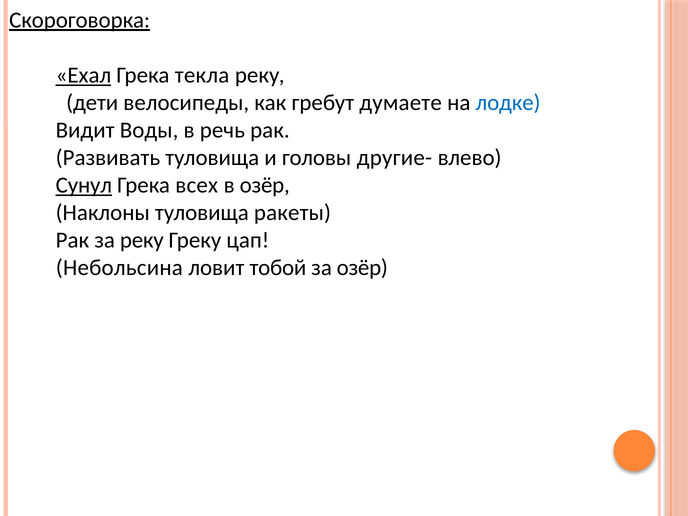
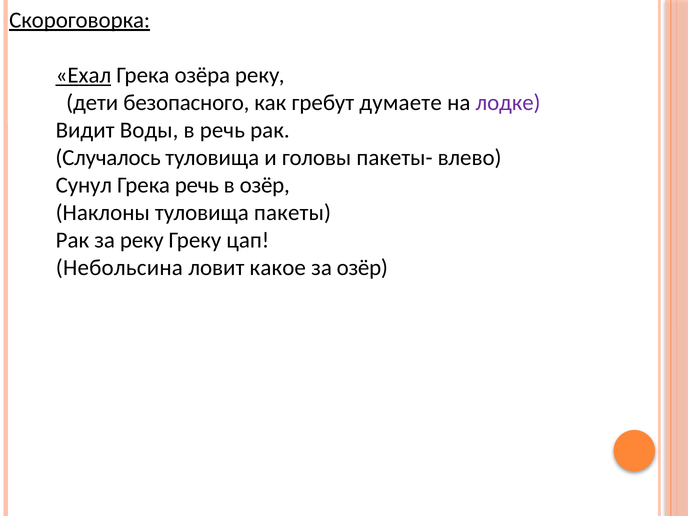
текла: текла -> озёра
велосипеды: велосипеды -> безопасного
лодке colour: blue -> purple
Развивать: Развивать -> Случалось
другие-: другие- -> пакеты-
Сунул underline: present -> none
Грека всех: всех -> речь
ракеты: ракеты -> пакеты
тобой: тобой -> какое
